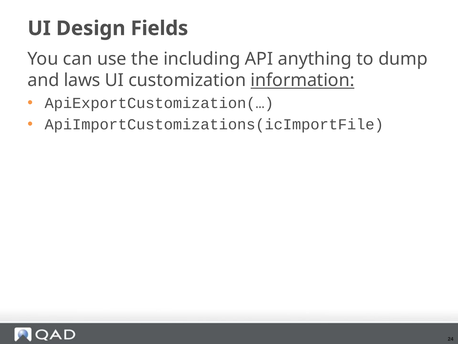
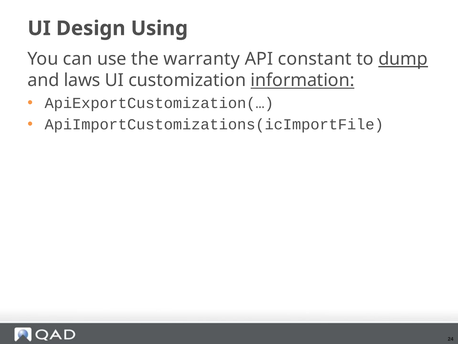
Fields: Fields -> Using
including: including -> warranty
anything: anything -> constant
dump underline: none -> present
